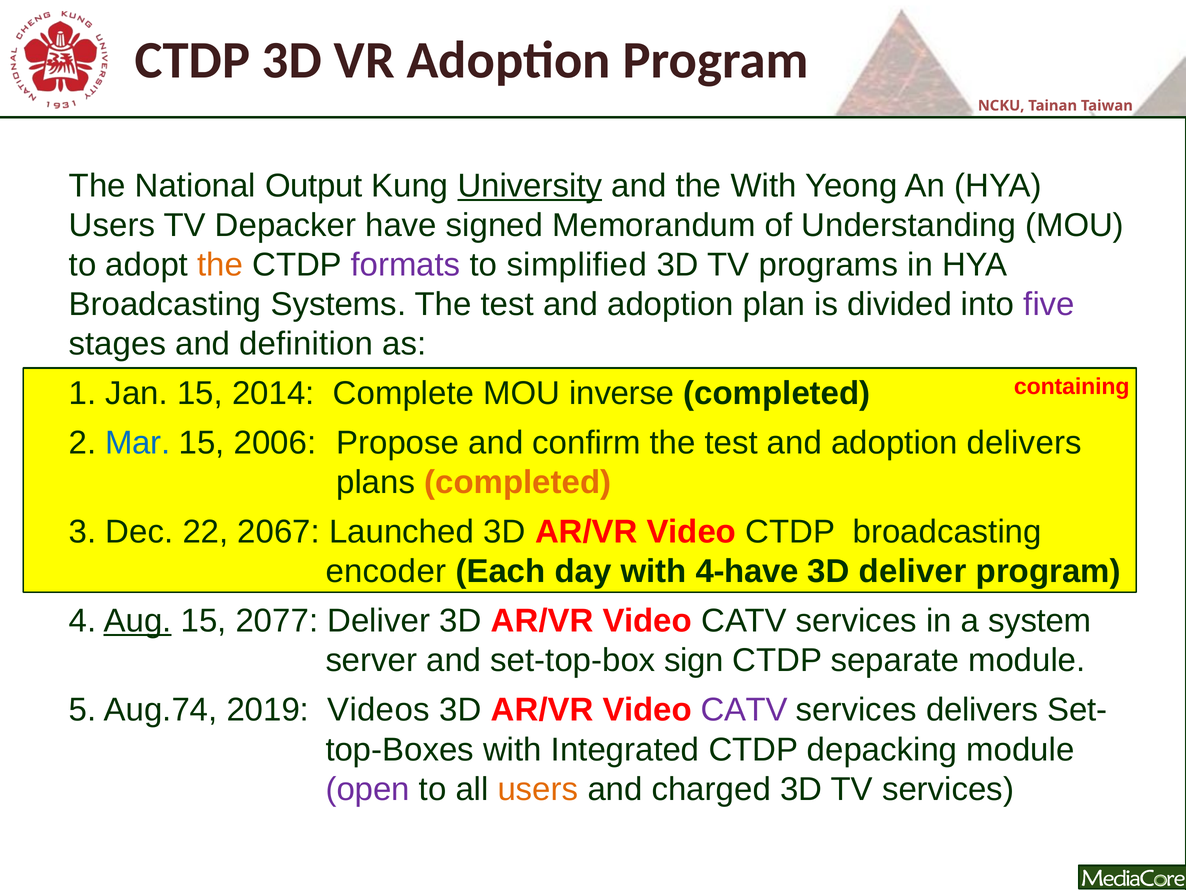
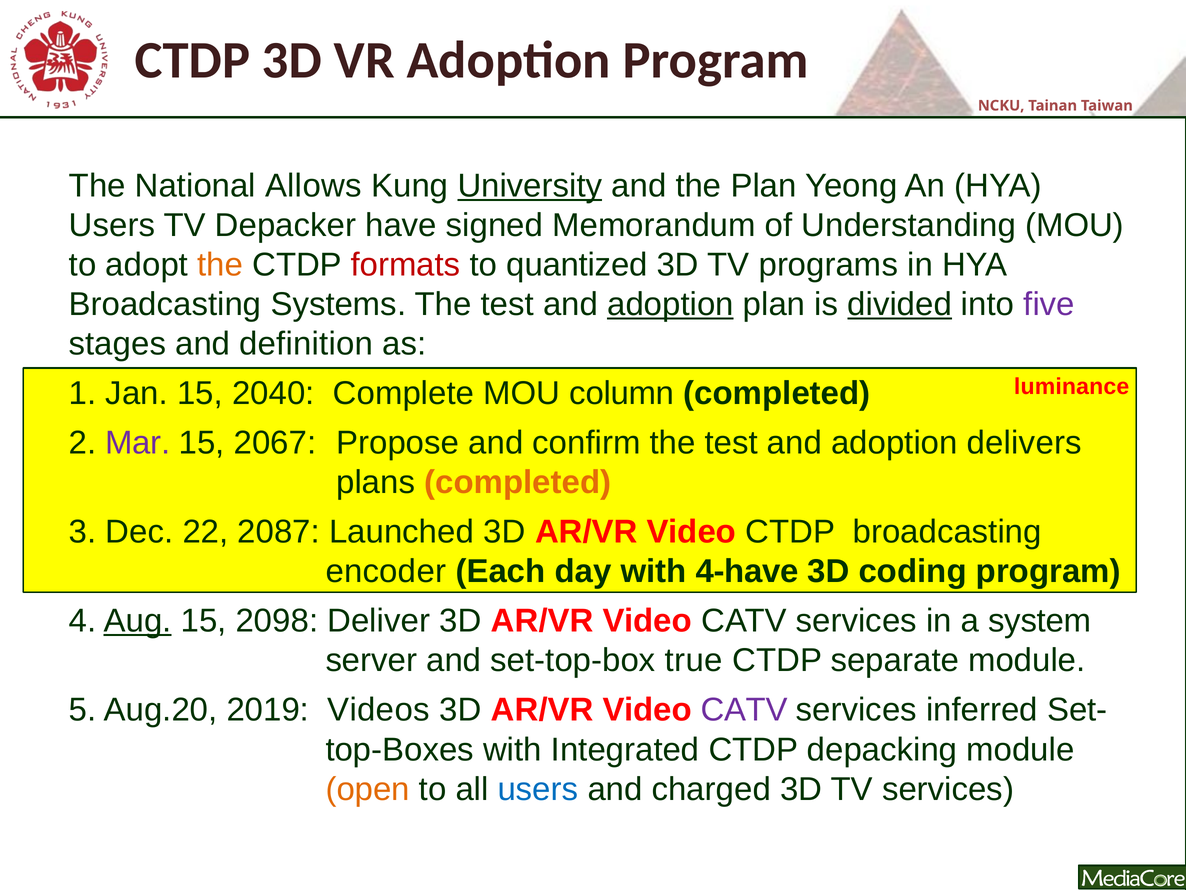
Output: Output -> Allows
the With: With -> Plan
formats colour: purple -> red
simplified: simplified -> quantized
adoption at (670, 304) underline: none -> present
divided underline: none -> present
containing: containing -> luminance
2014: 2014 -> 2040
inverse: inverse -> column
Mar colour: blue -> purple
2006: 2006 -> 2067
2067: 2067 -> 2087
3D deliver: deliver -> coding
2077: 2077 -> 2098
sign: sign -> true
Aug.74: Aug.74 -> Aug.20
services delivers: delivers -> inferred
open colour: purple -> orange
users at (538, 789) colour: orange -> blue
